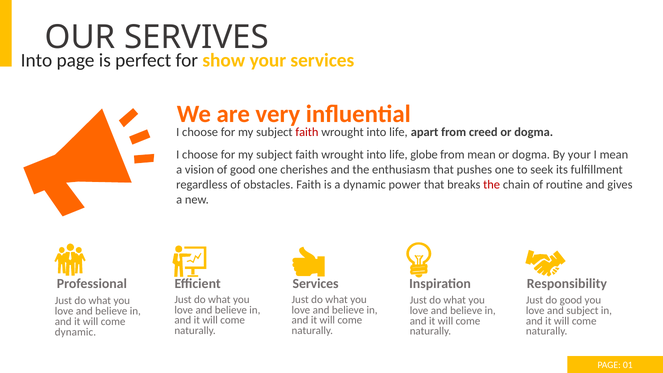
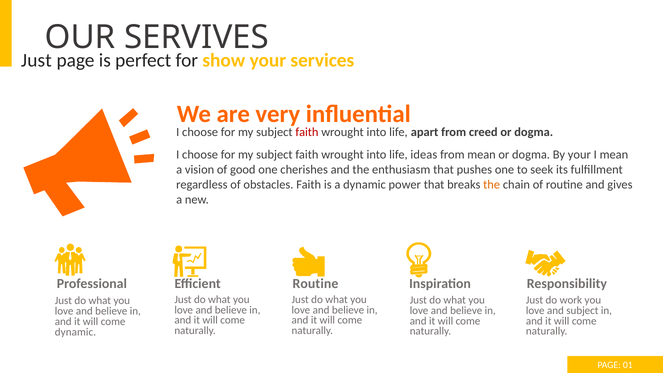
Into at (36, 60): Into -> Just
globe: globe -> ideas
the at (492, 184) colour: red -> orange
Efficient Services: Services -> Routine
do good: good -> work
